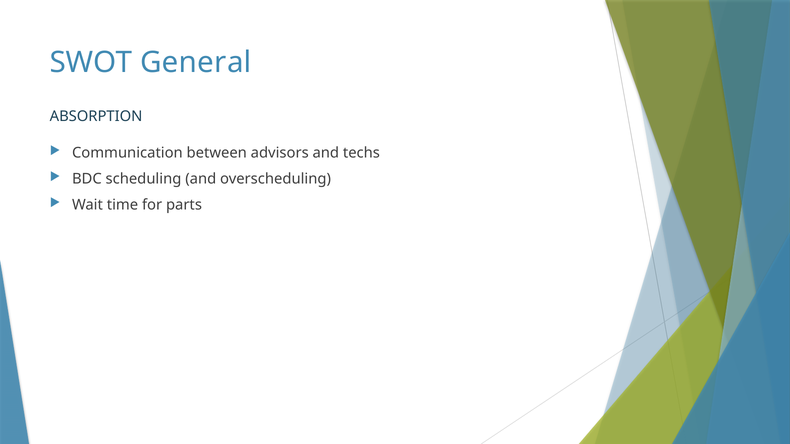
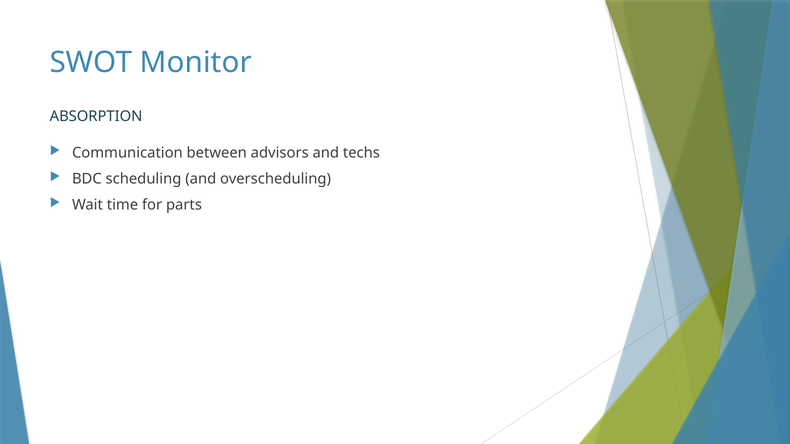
General: General -> Monitor
